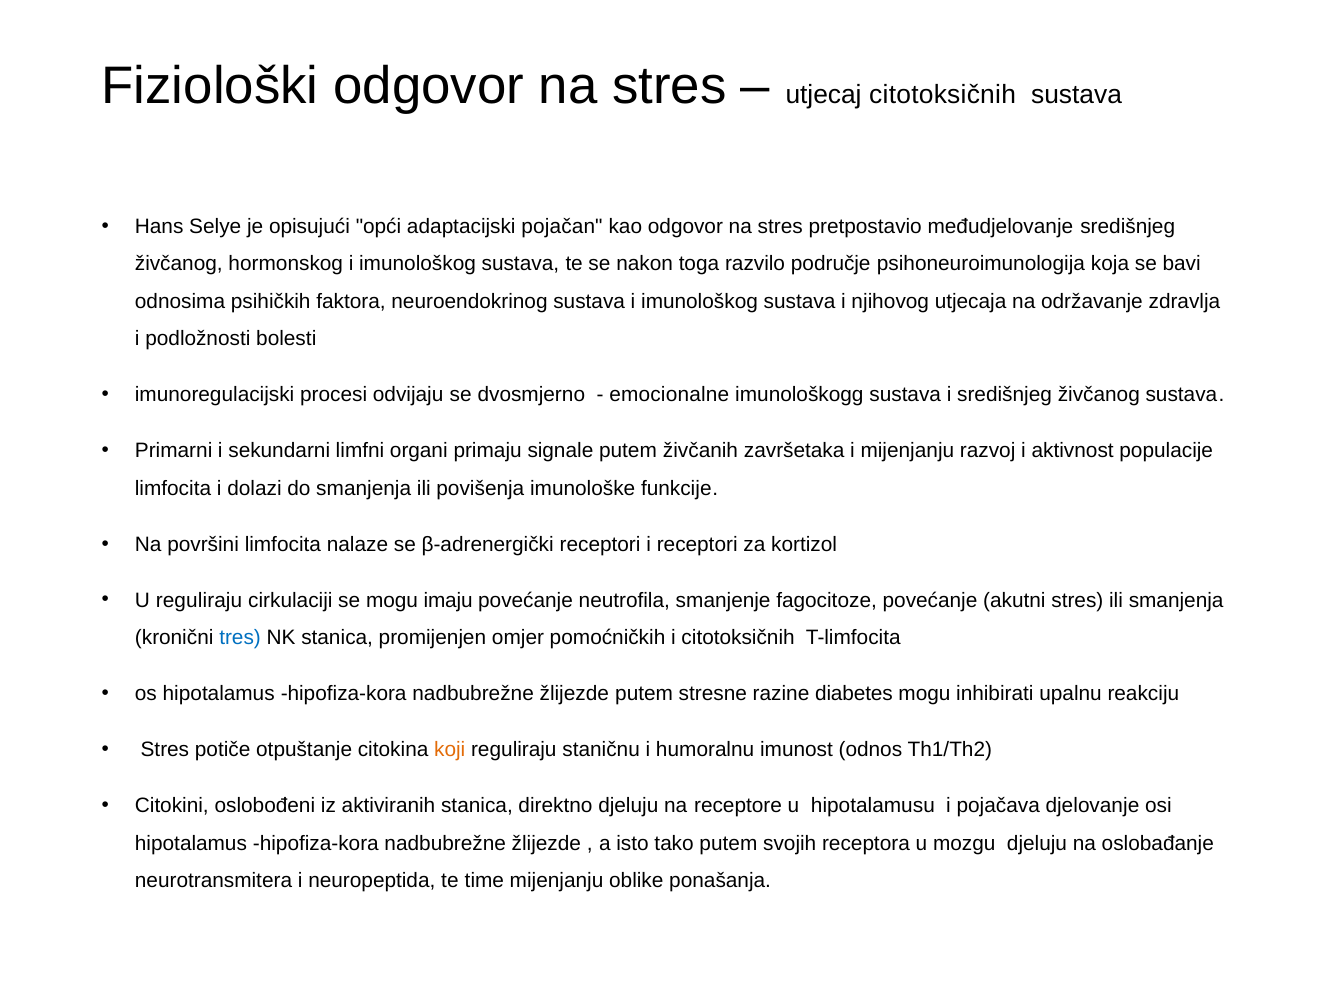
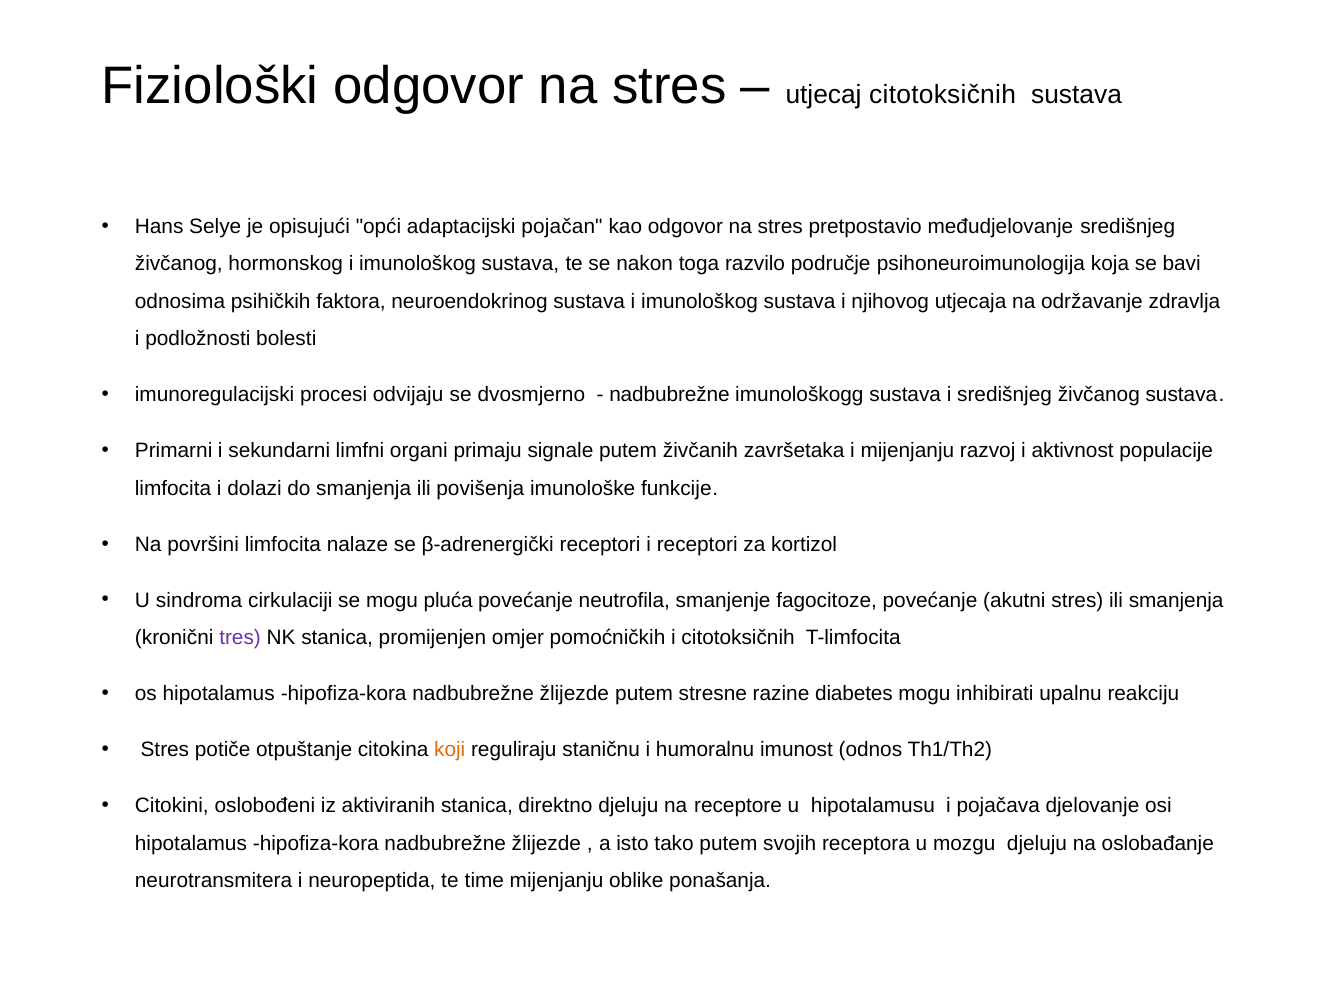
emocionalne at (669, 395): emocionalne -> nadbubrežne
U reguliraju: reguliraju -> sindroma
imaju: imaju -> pluća
tres colour: blue -> purple
